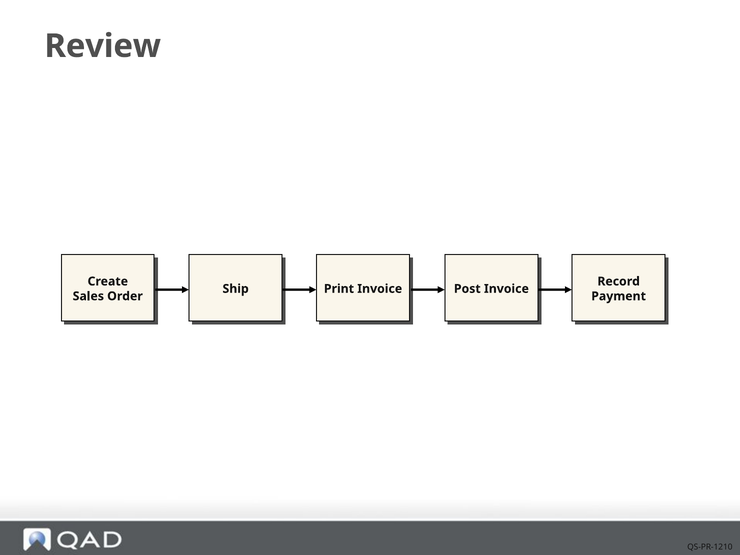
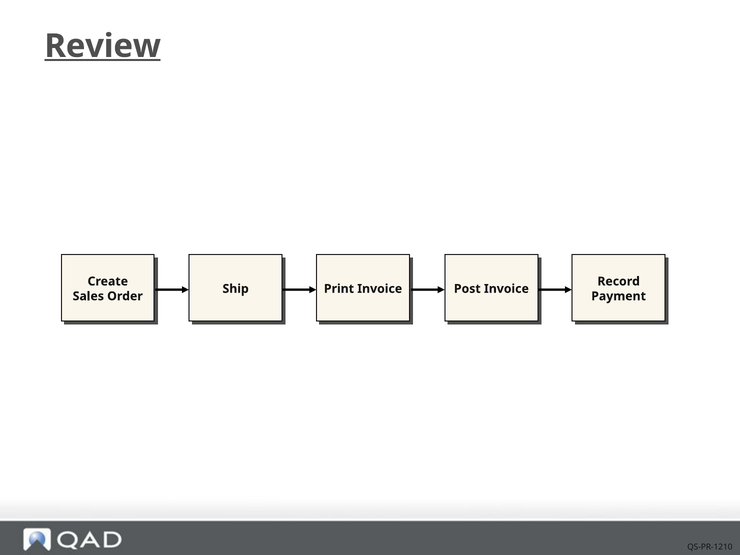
Review underline: none -> present
